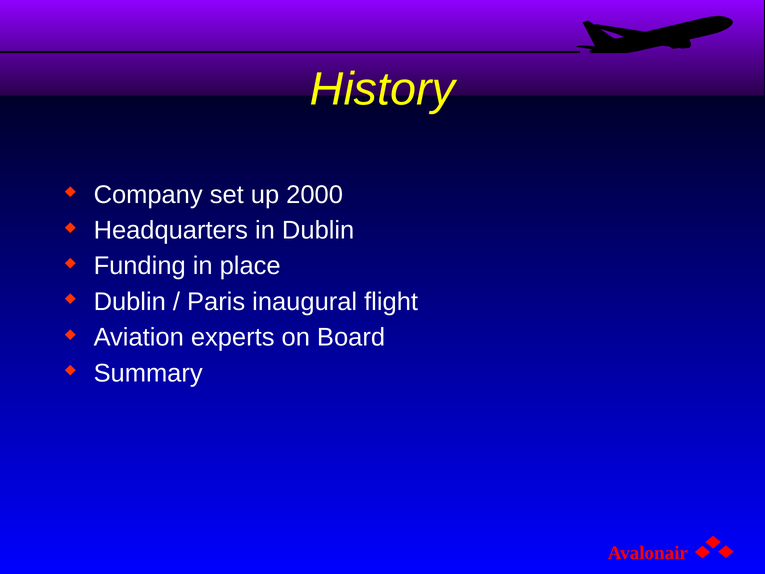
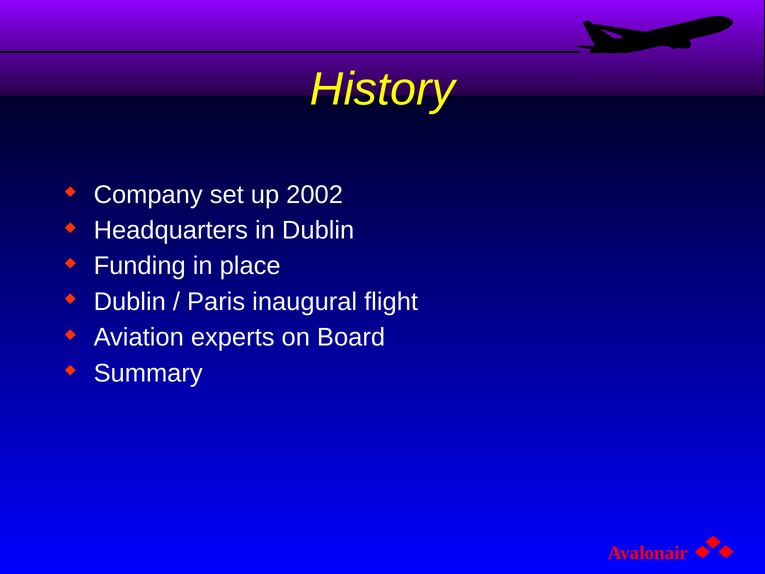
2000: 2000 -> 2002
